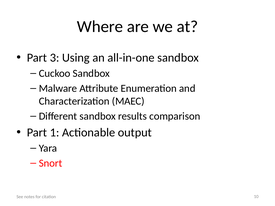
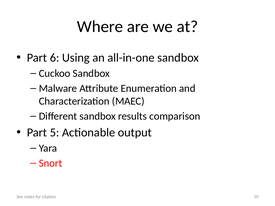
3: 3 -> 6
1: 1 -> 5
